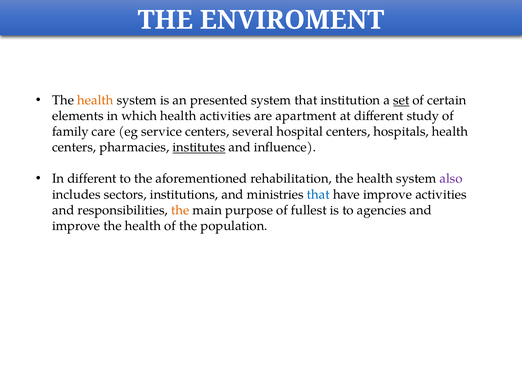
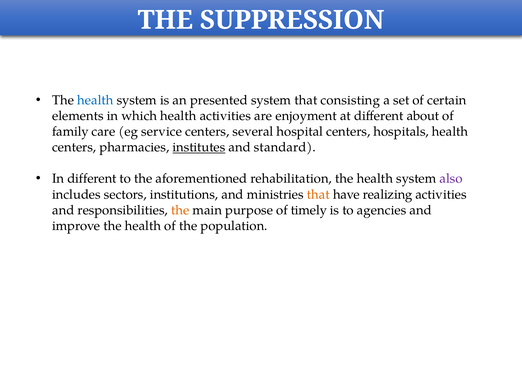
ENVIROMENT: ENVIROMENT -> SUPPRESSION
health at (95, 100) colour: orange -> blue
institution: institution -> consisting
set underline: present -> none
apartment: apartment -> enjoyment
study: study -> about
influence: influence -> standard
that at (318, 194) colour: blue -> orange
have improve: improve -> realizing
fullest: fullest -> timely
